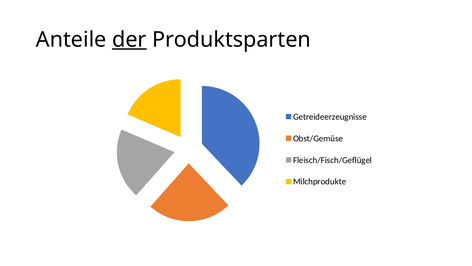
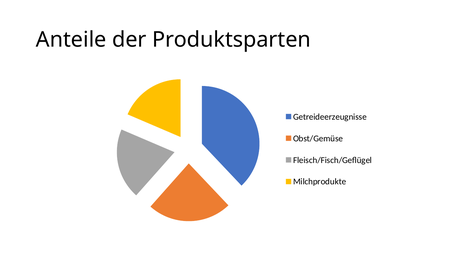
der underline: present -> none
